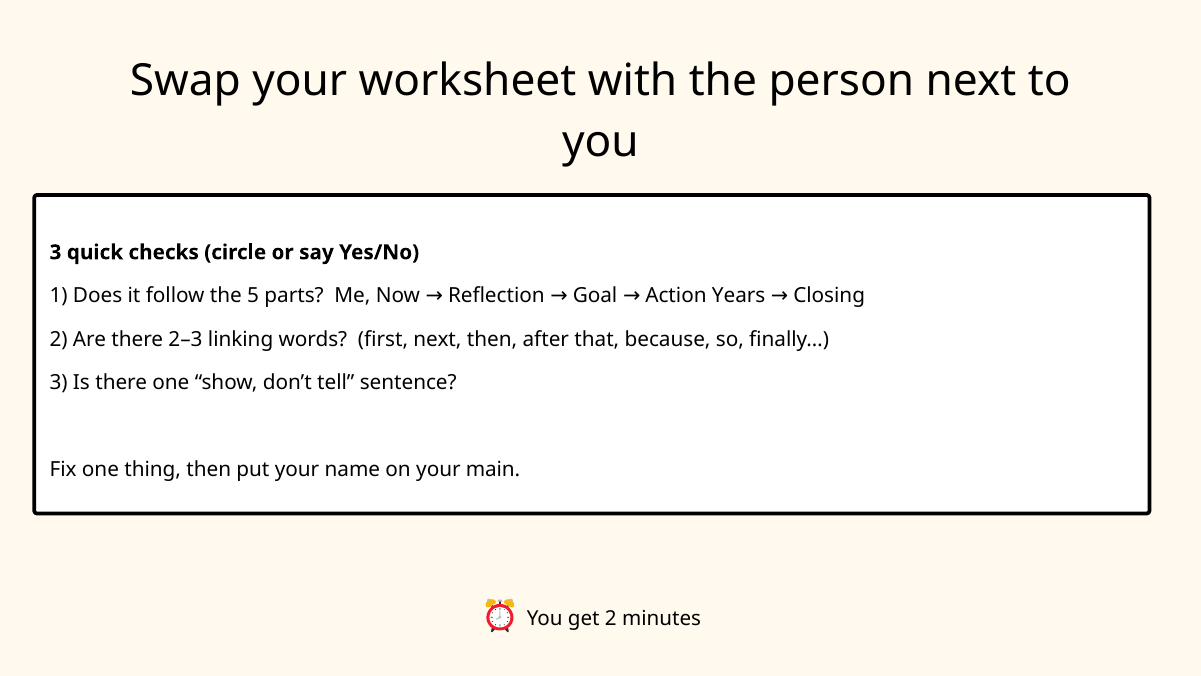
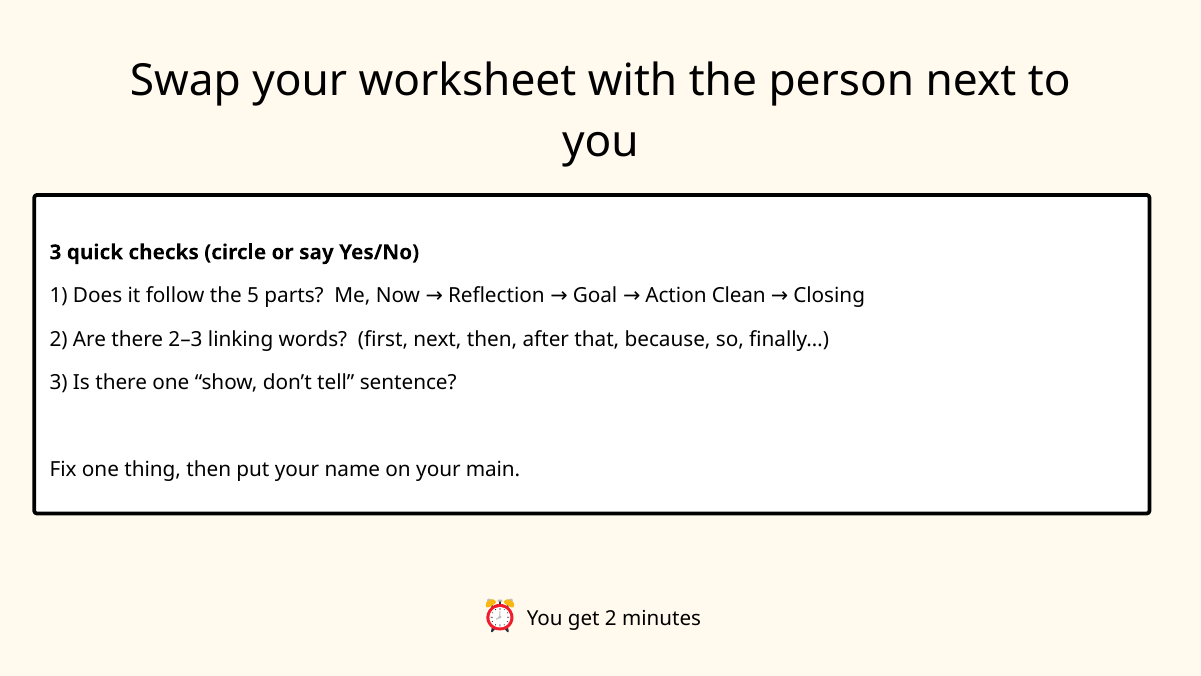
Years: Years -> Clean
